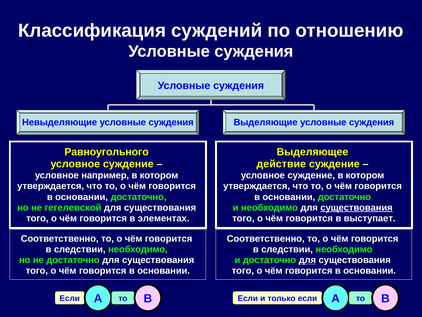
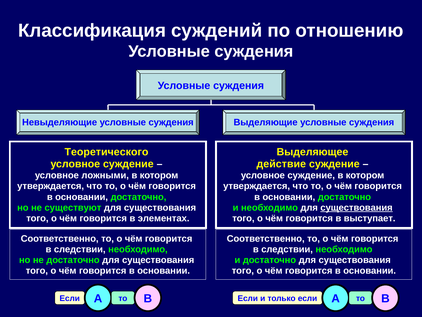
Равноугольного: Равноугольного -> Теоретического
например: например -> ложными
гегелевской: гегелевской -> существуют
для at (307, 260) underline: present -> none
